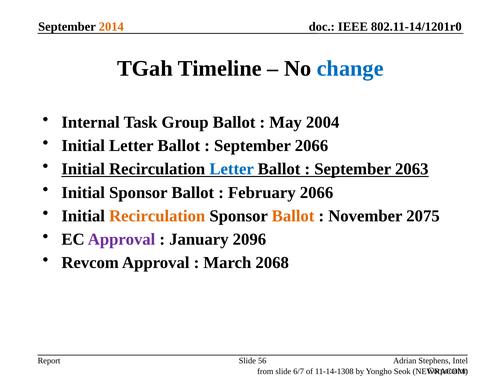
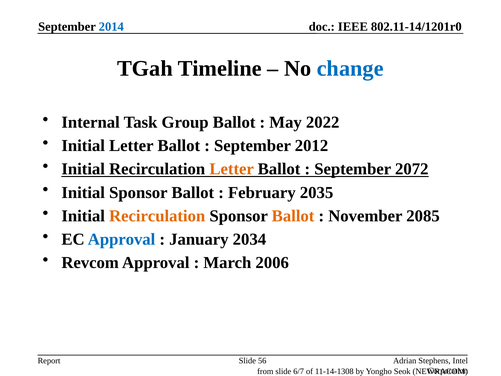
2014 colour: orange -> blue
2004: 2004 -> 2022
September 2066: 2066 -> 2012
Letter at (232, 169) colour: blue -> orange
2063: 2063 -> 2072
February 2066: 2066 -> 2035
2075: 2075 -> 2085
Approval at (122, 239) colour: purple -> blue
2096: 2096 -> 2034
2068: 2068 -> 2006
